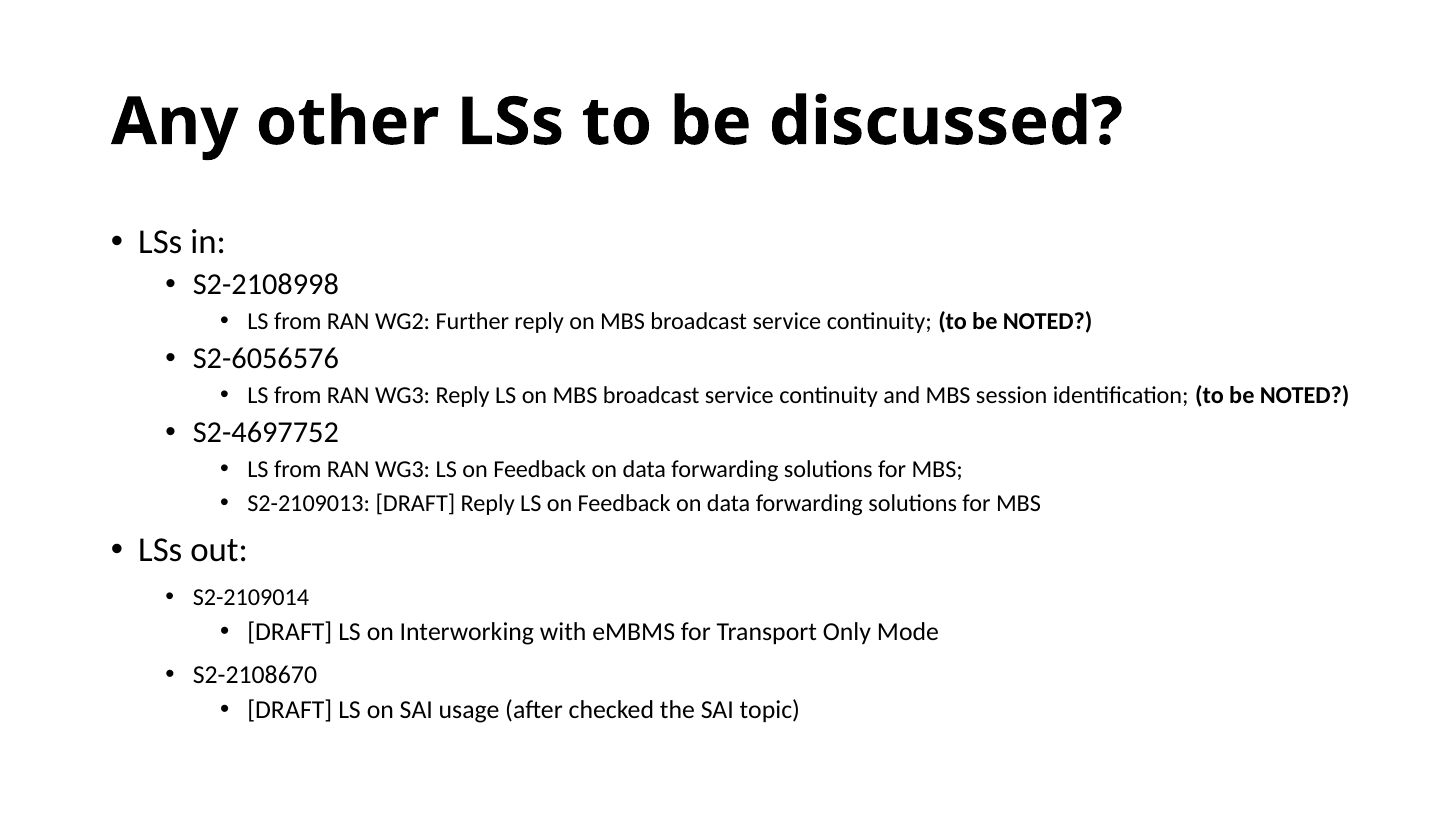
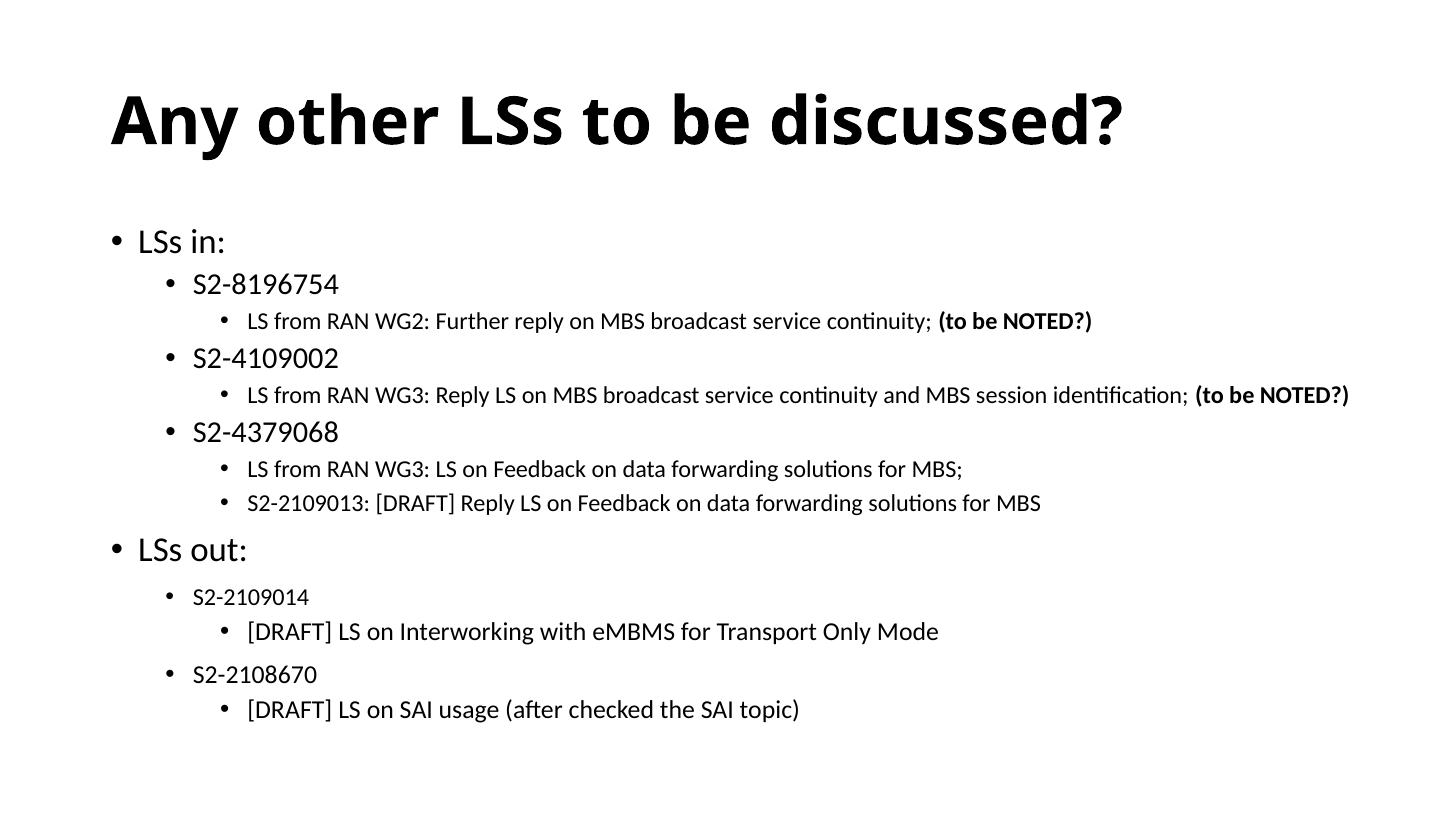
S2-2108998: S2-2108998 -> S2-8196754
S2-6056576: S2-6056576 -> S2-4109002
S2-4697752: S2-4697752 -> S2-4379068
